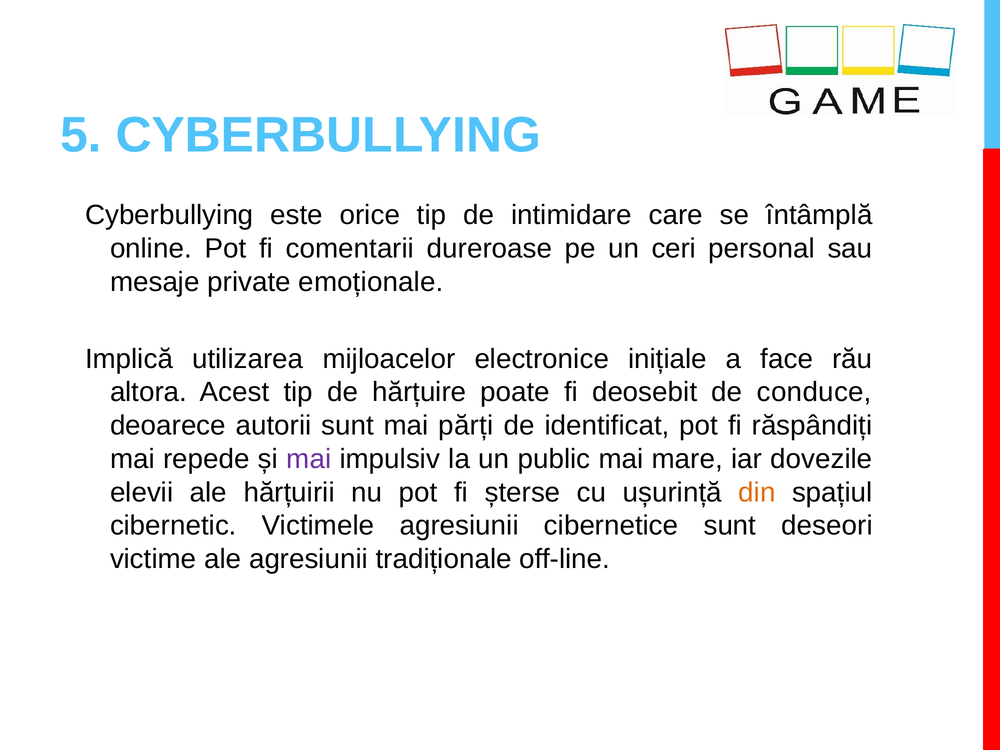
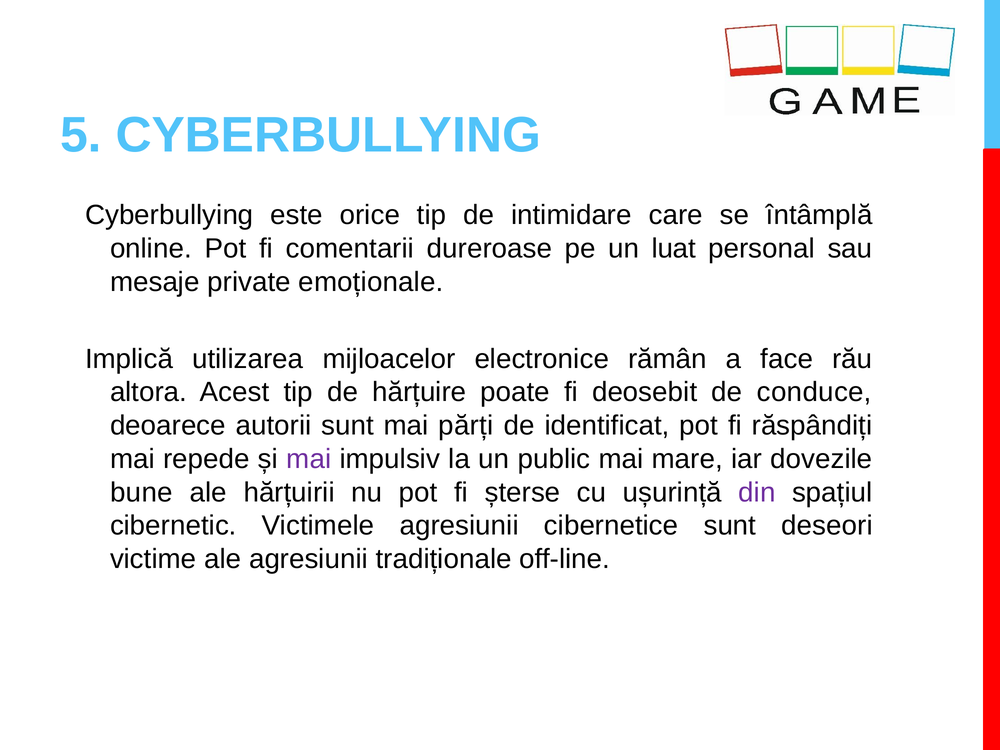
ceri: ceri -> luat
inițiale: inițiale -> rămân
elevii: elevii -> bune
din colour: orange -> purple
